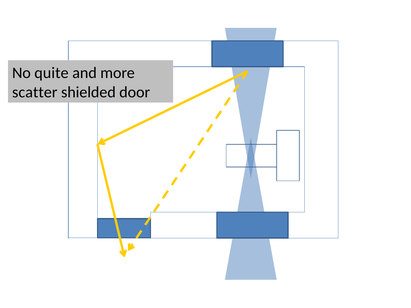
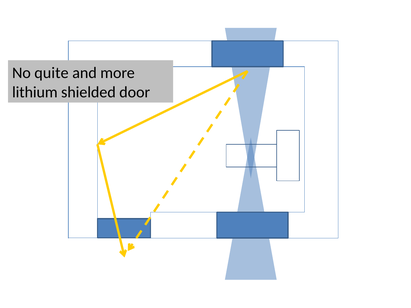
scatter: scatter -> lithium
